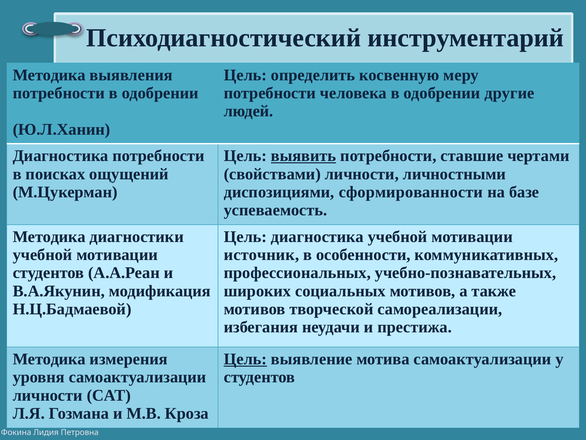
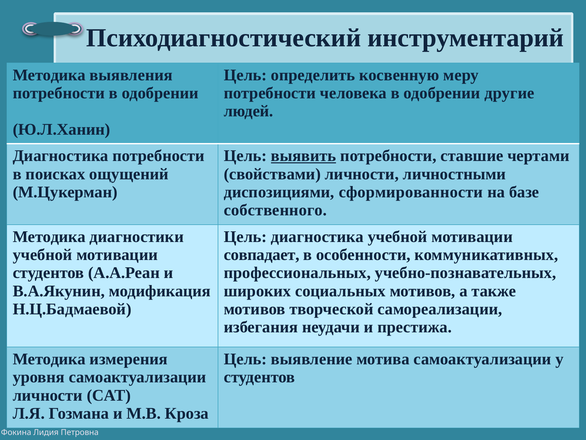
успеваемость: успеваемость -> собственного
источник: источник -> совпадает
Цель at (245, 359) underline: present -> none
